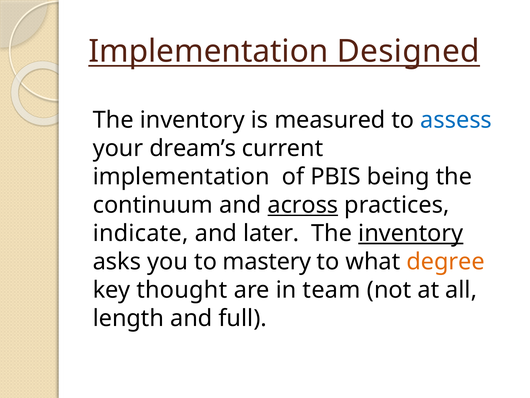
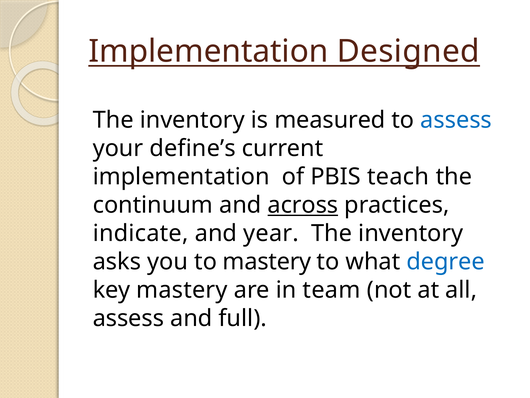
dream’s: dream’s -> define’s
being: being -> teach
later: later -> year
inventory at (411, 233) underline: present -> none
degree colour: orange -> blue
key thought: thought -> mastery
length at (128, 318): length -> assess
